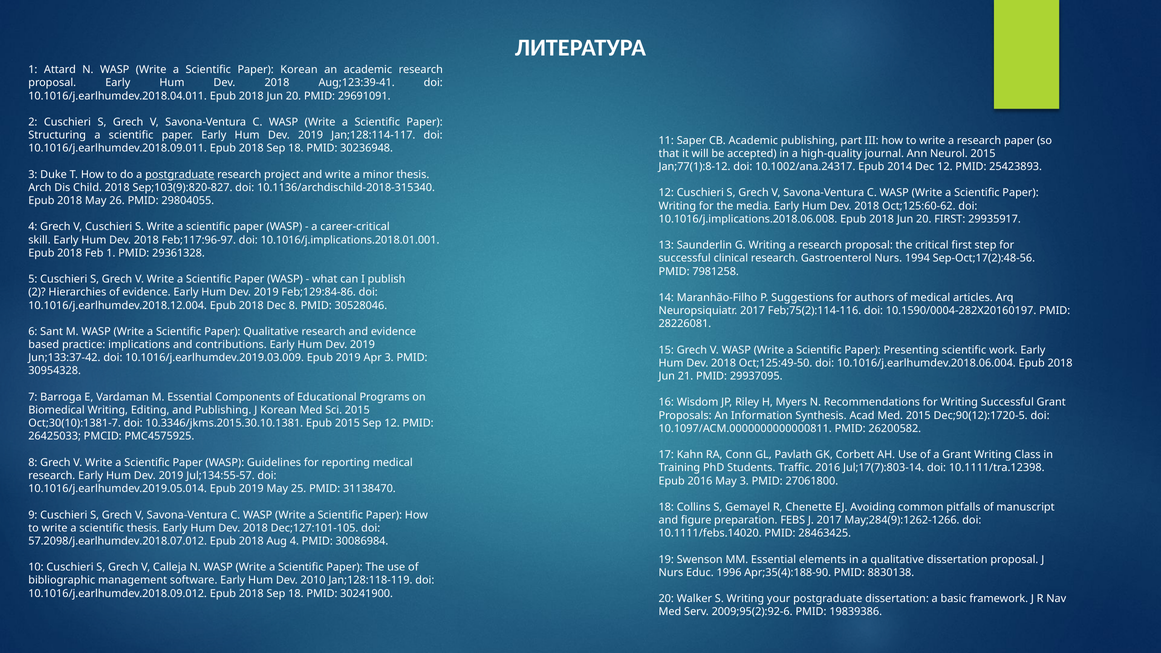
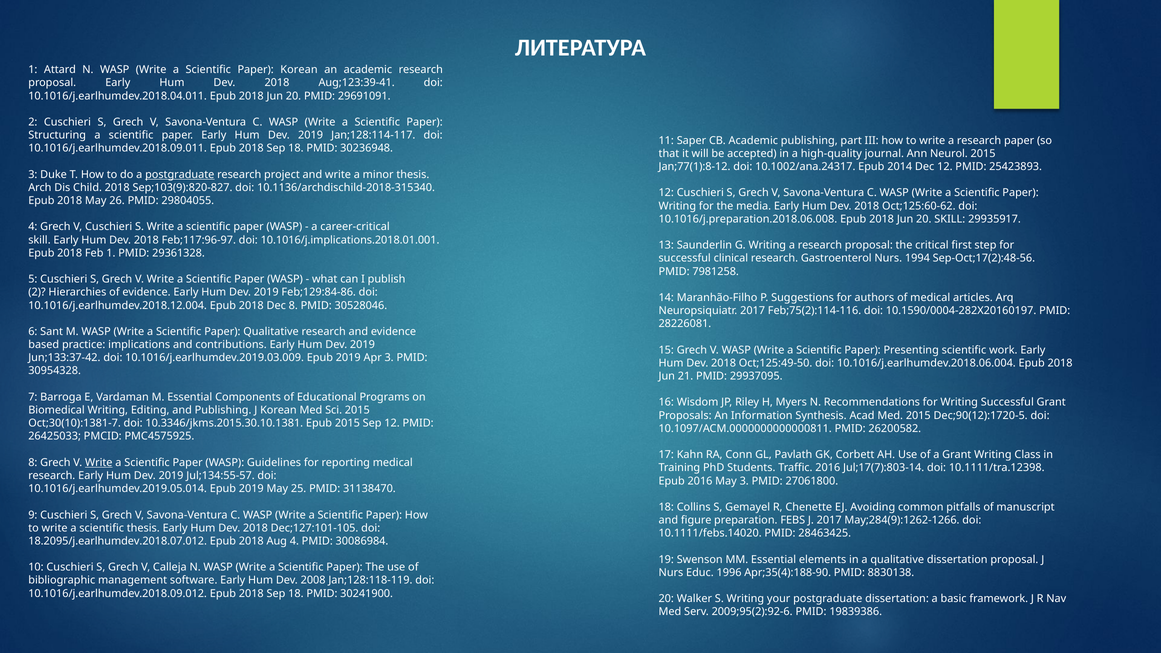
10.1016/j.implications.2018.06.008: 10.1016/j.implications.2018.06.008 -> 10.1016/j.preparation.2018.06.008
20 FIRST: FIRST -> SKILL
Write at (99, 463) underline: none -> present
57.2098/j.earlhumdev.2018.07.012: 57.2098/j.earlhumdev.2018.07.012 -> 18.2095/j.earlhumdev.2018.07.012
2010: 2010 -> 2008
